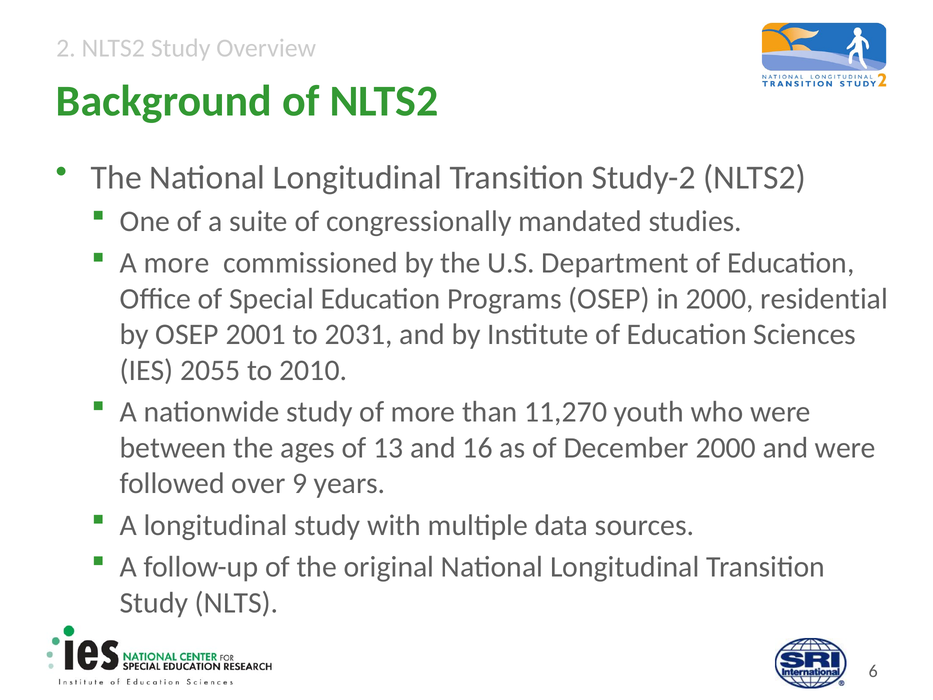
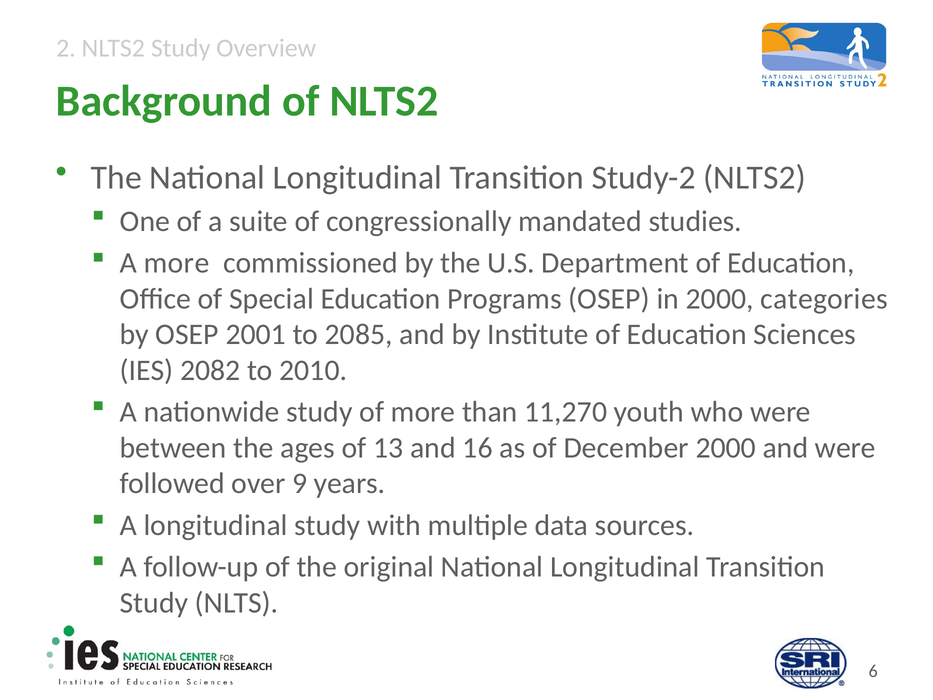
residential: residential -> categories
2031: 2031 -> 2085
2055: 2055 -> 2082
